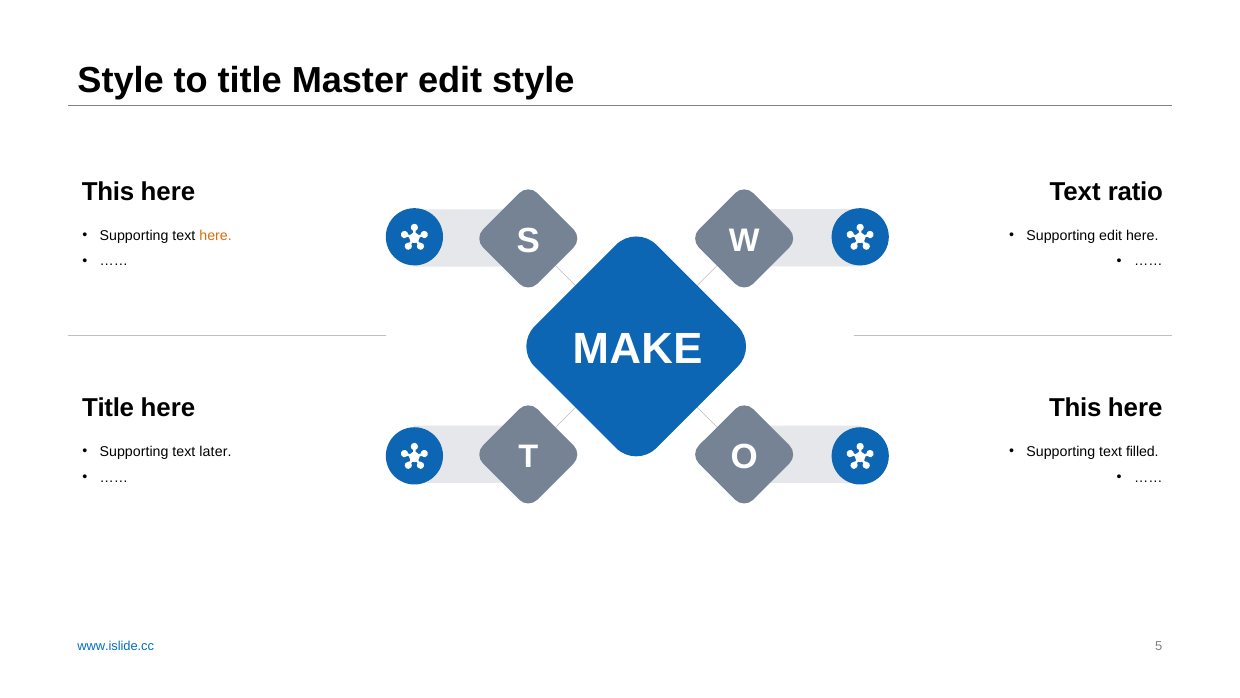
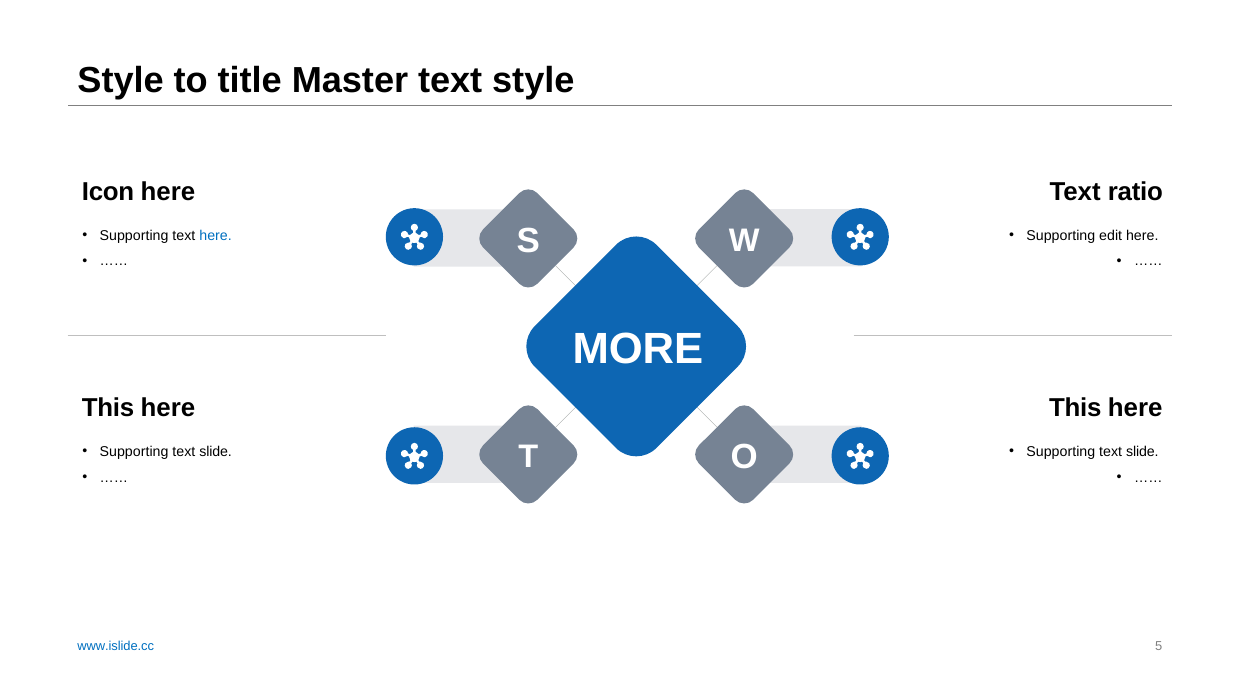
Master edit: edit -> text
This at (108, 192): This -> Icon
here at (216, 235) colour: orange -> blue
MAKE: MAKE -> MORE
Title at (108, 408): Title -> This
later at (216, 452): later -> slide
filled at (1142, 452): filled -> slide
